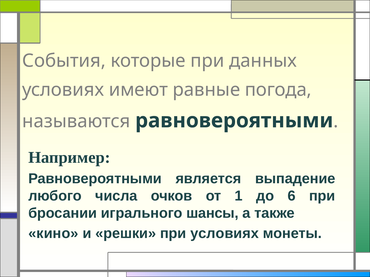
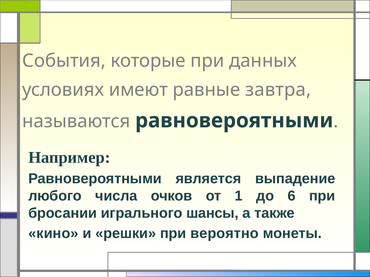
погода: погода -> завтра
при условиях: условиях -> вероятно
